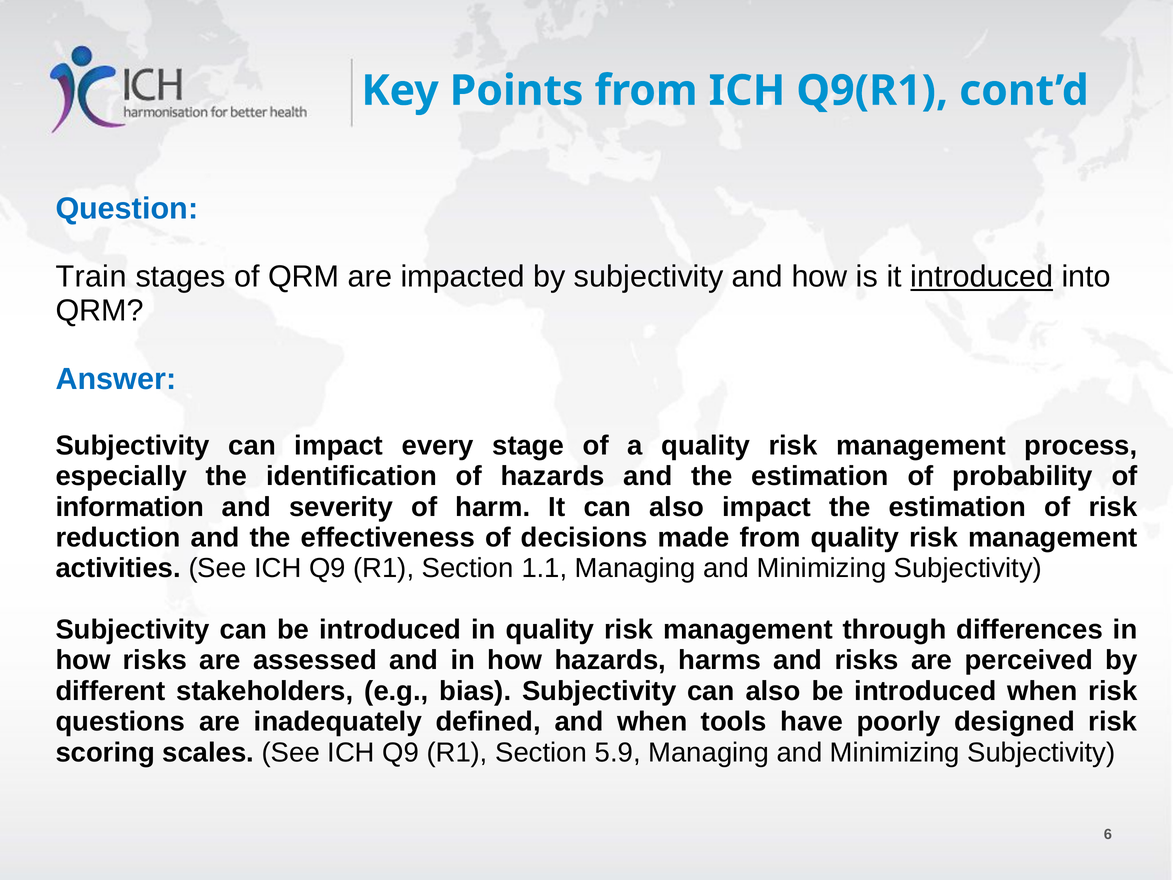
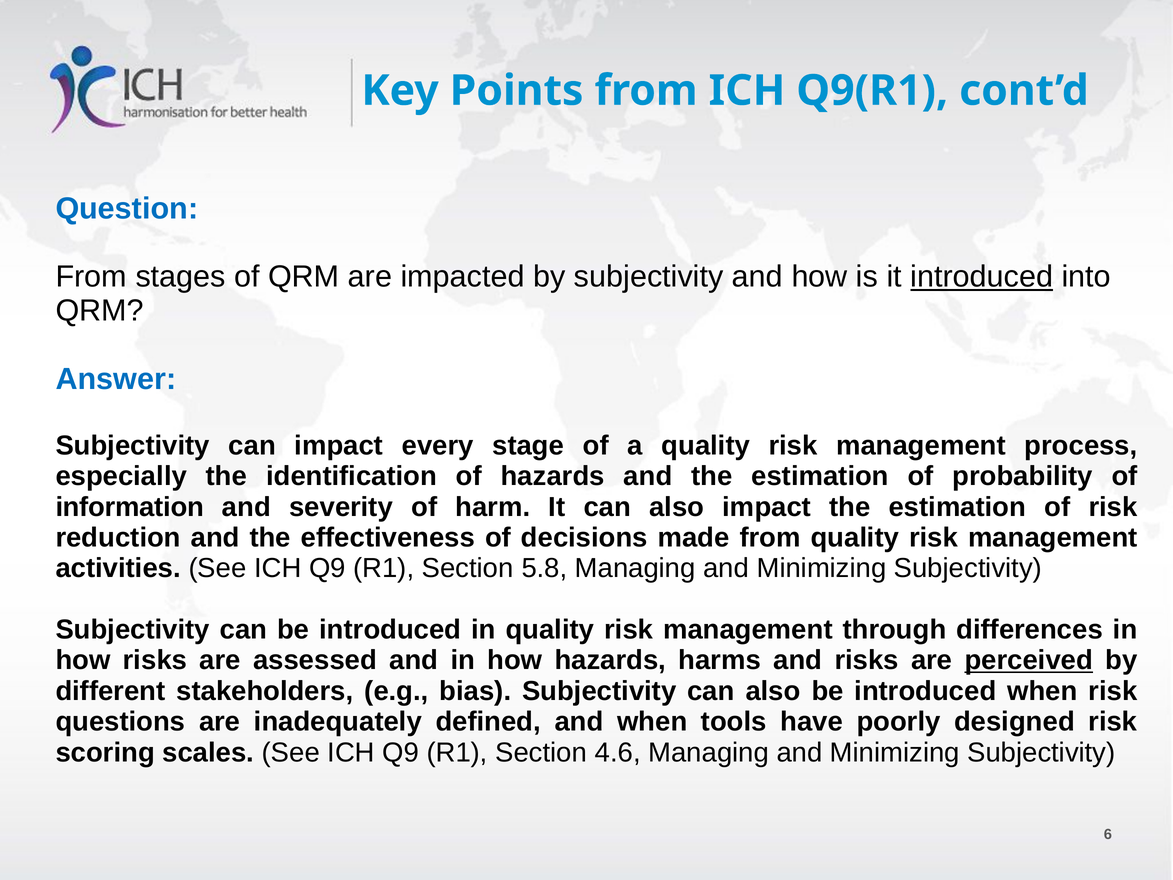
Train at (91, 277): Train -> From
1.1: 1.1 -> 5.8
perceived underline: none -> present
5.9: 5.9 -> 4.6
